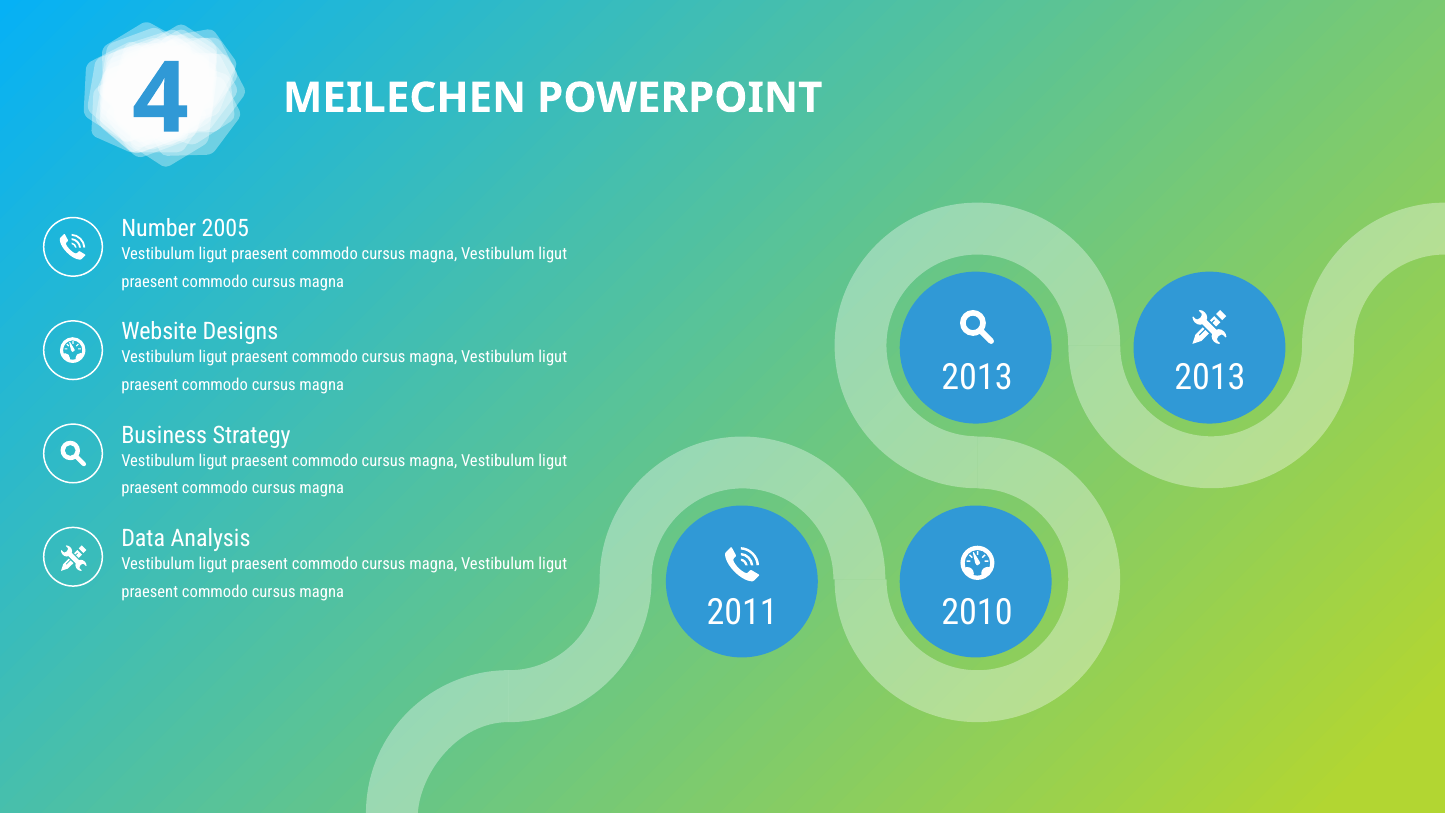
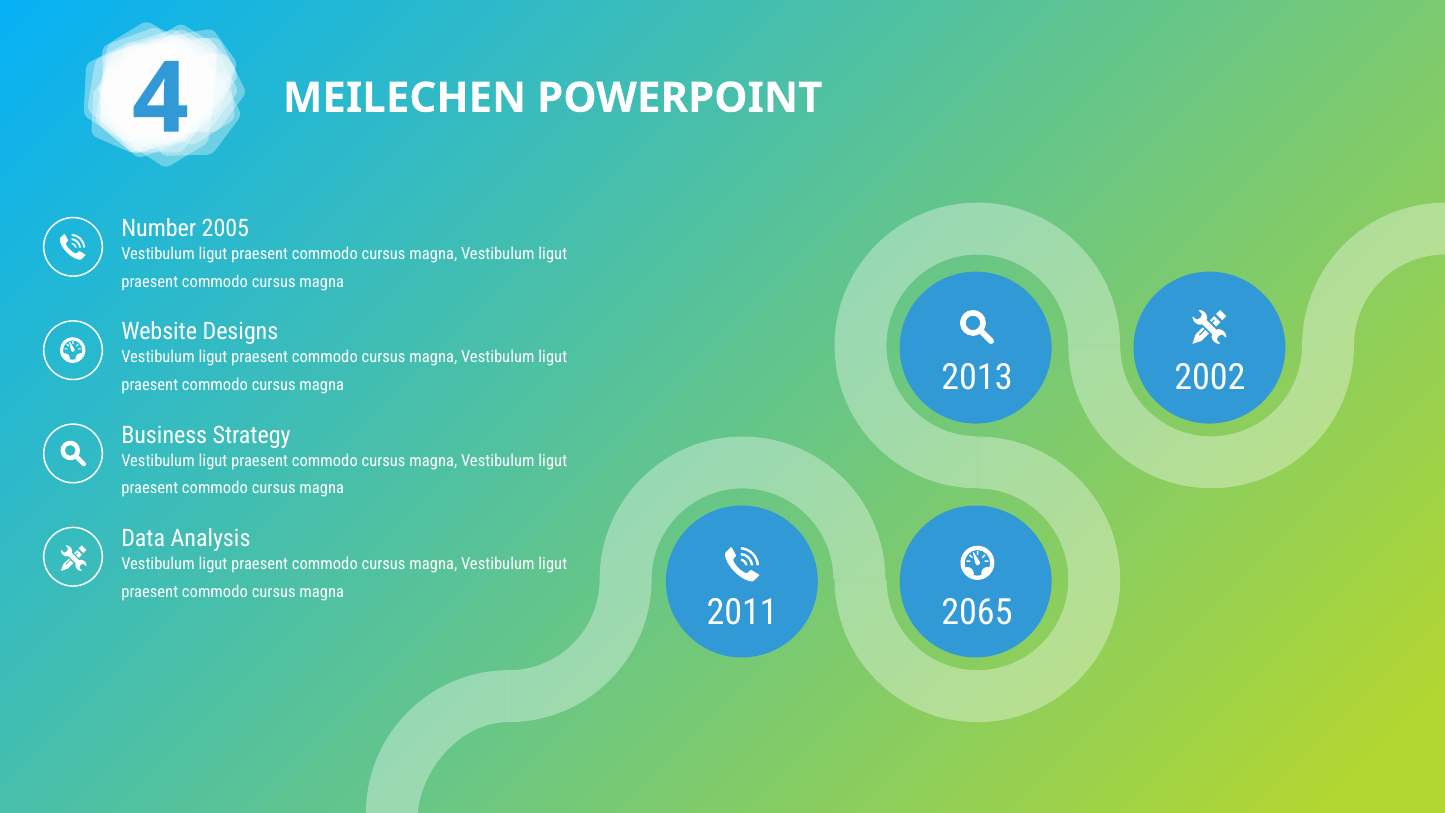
2013 2013: 2013 -> 2002
2010: 2010 -> 2065
